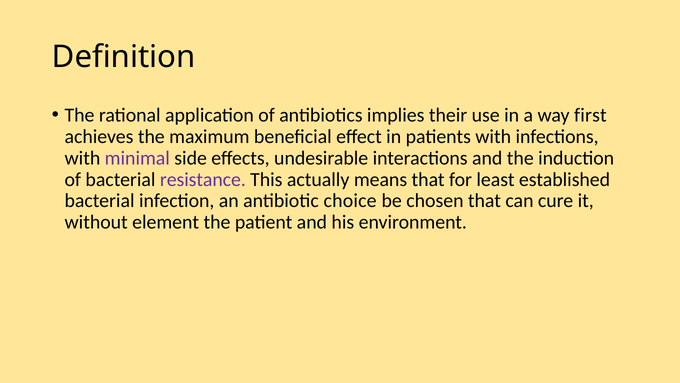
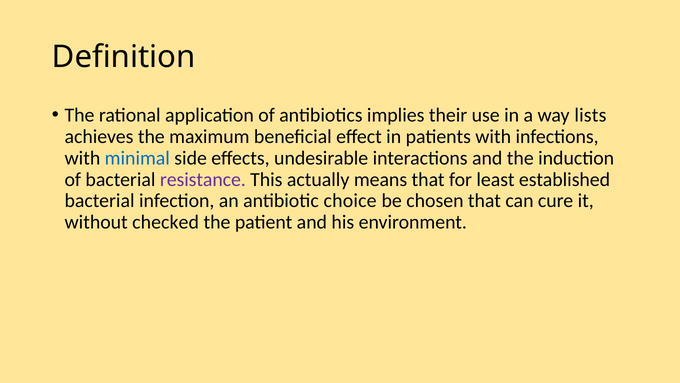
first: first -> lists
minimal colour: purple -> blue
element: element -> checked
